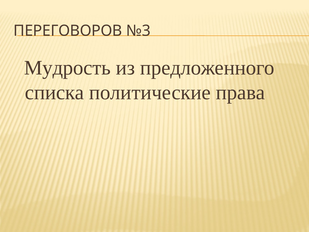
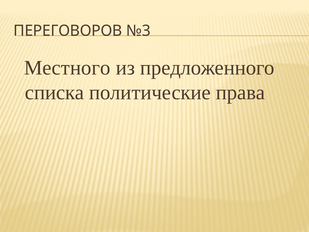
Мудрость: Мудрость -> Местного
